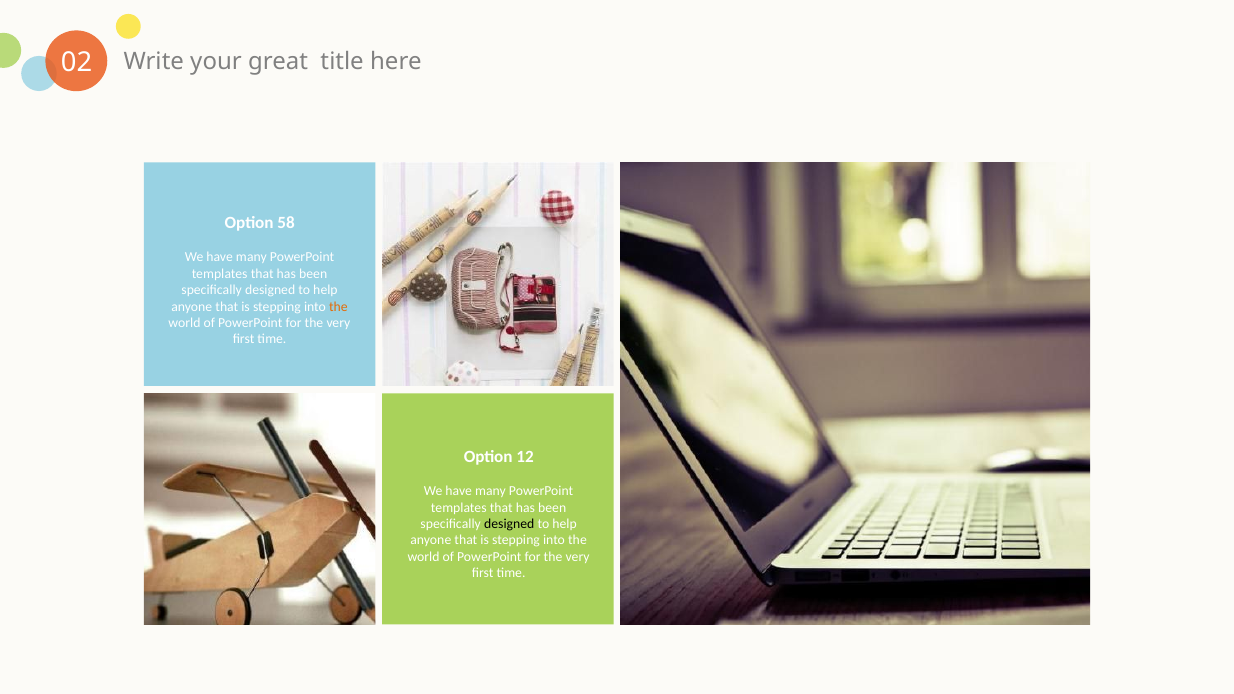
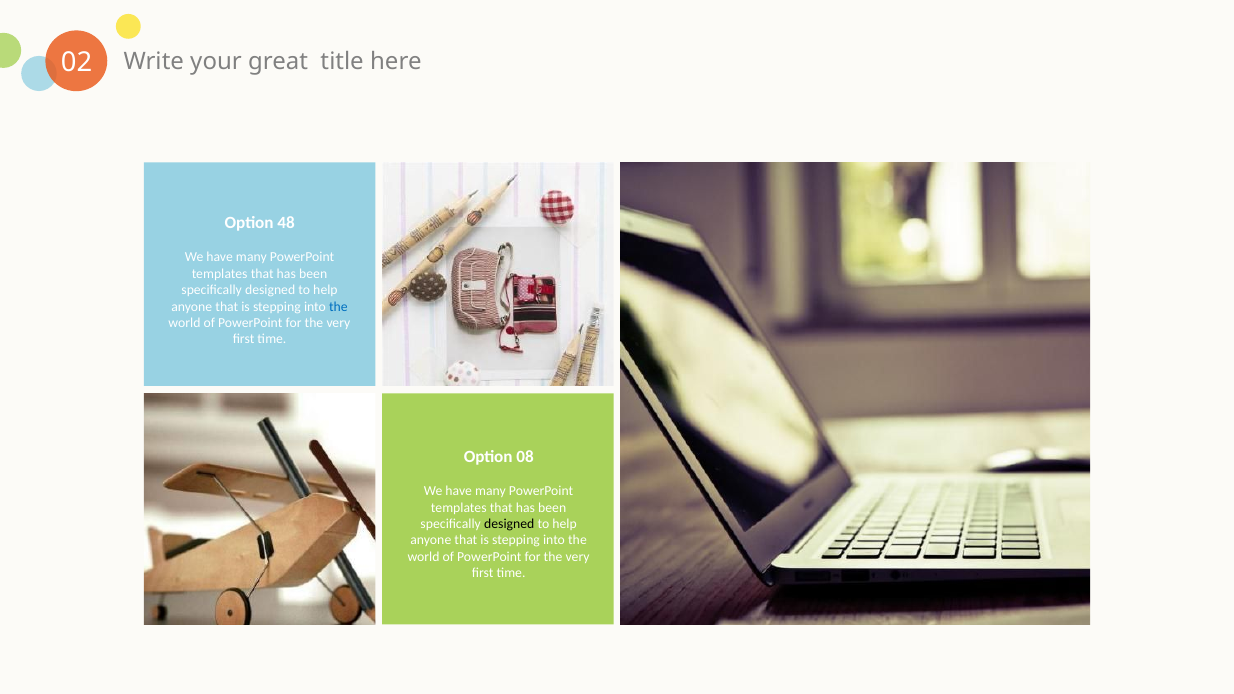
58: 58 -> 48
the at (338, 306) colour: orange -> blue
12: 12 -> 08
